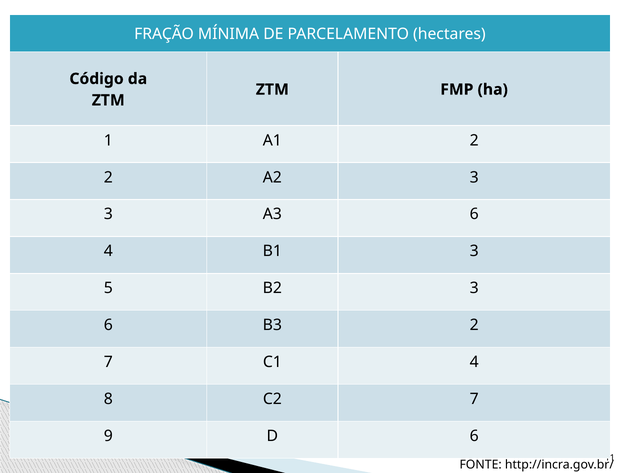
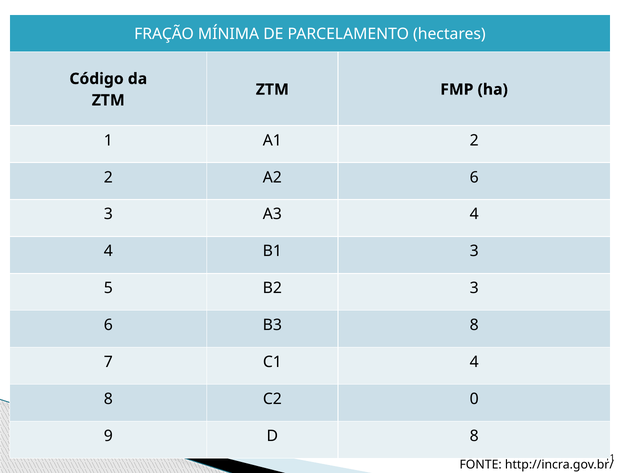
A2 3: 3 -> 6
A3 6: 6 -> 4
B3 2: 2 -> 8
C2 7: 7 -> 0
D 6: 6 -> 8
